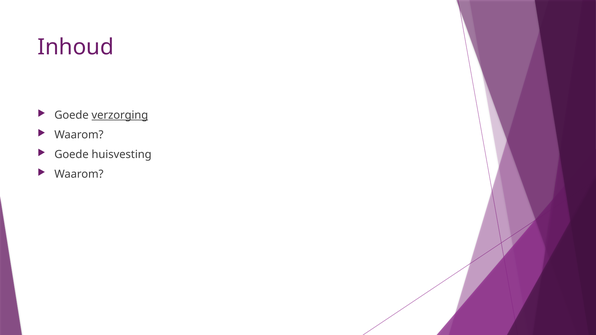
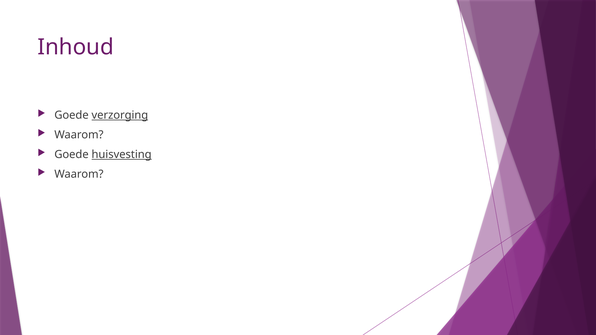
huisvesting underline: none -> present
